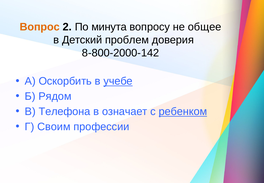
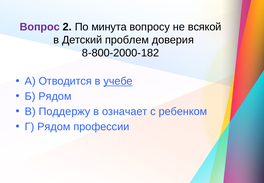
Вопрос colour: orange -> purple
общее: общее -> всякой
8-800-2000-142: 8-800-2000-142 -> 8-800-2000-182
Оскорбить: Оскорбить -> Отводится
Телефона: Телефона -> Поддержу
ребенком underline: present -> none
Г Своим: Своим -> Рядом
